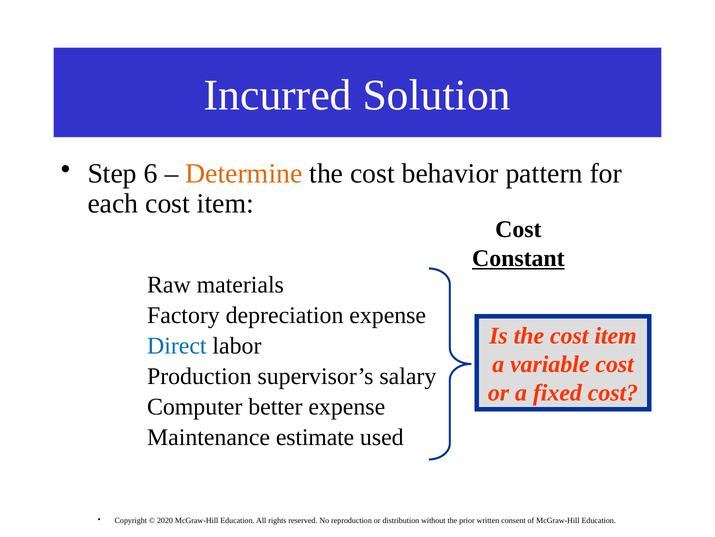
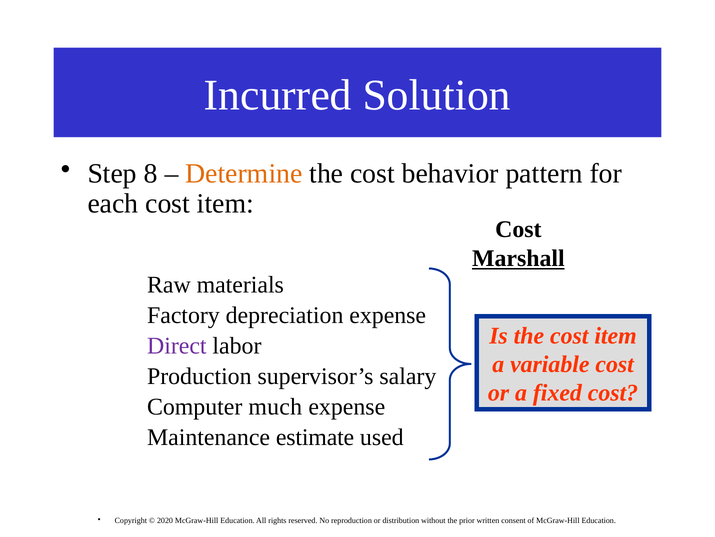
6: 6 -> 8
Constant: Constant -> Marshall
Direct colour: blue -> purple
better: better -> much
